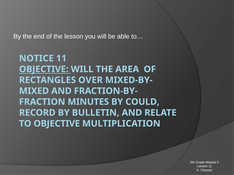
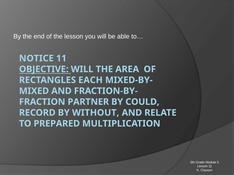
OVER: OVER -> EACH
MINUTES: MINUTES -> PARTNER
BULLETIN: BULLETIN -> WITHOUT
TO OBJECTIVE: OBJECTIVE -> PREPARED
